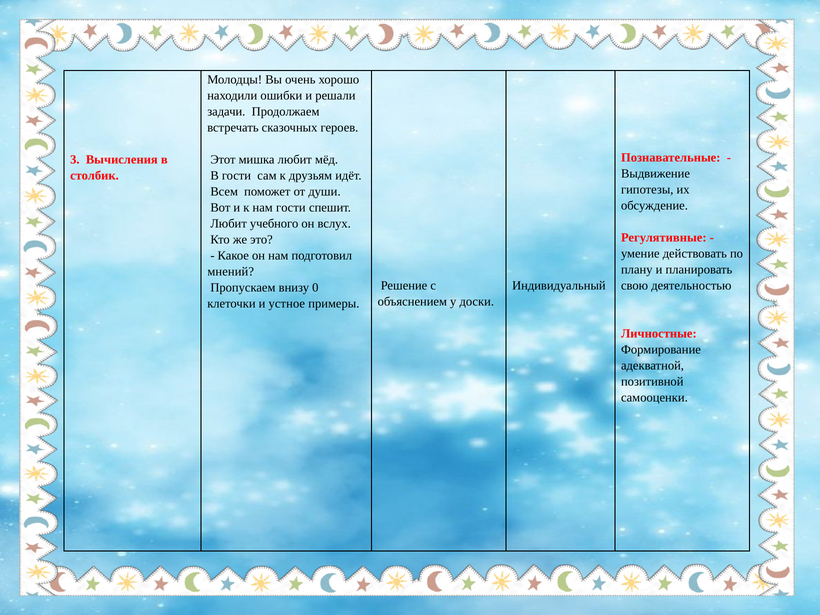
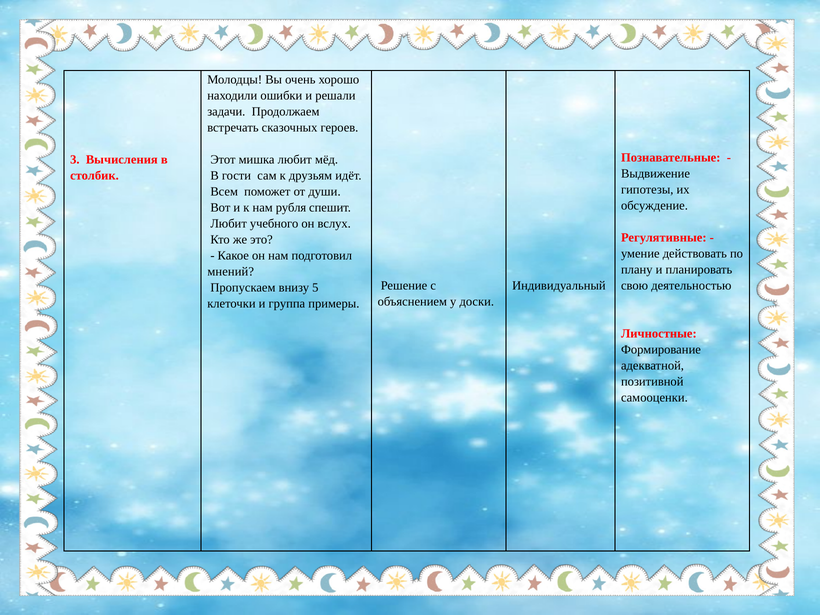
нам гости: гости -> рубля
0: 0 -> 5
устное: устное -> группа
